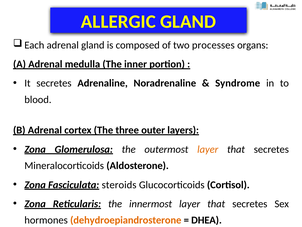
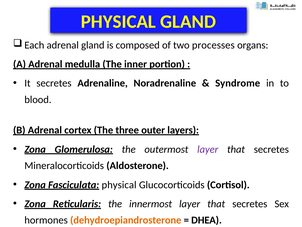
ALLERGIC at (118, 22): ALLERGIC -> PHYSICAL
layer at (208, 149) colour: orange -> purple
Fasciculata steroids: steroids -> physical
